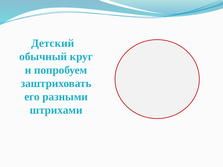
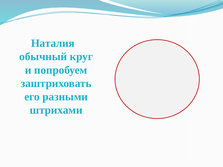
Детский: Детский -> Наталия
